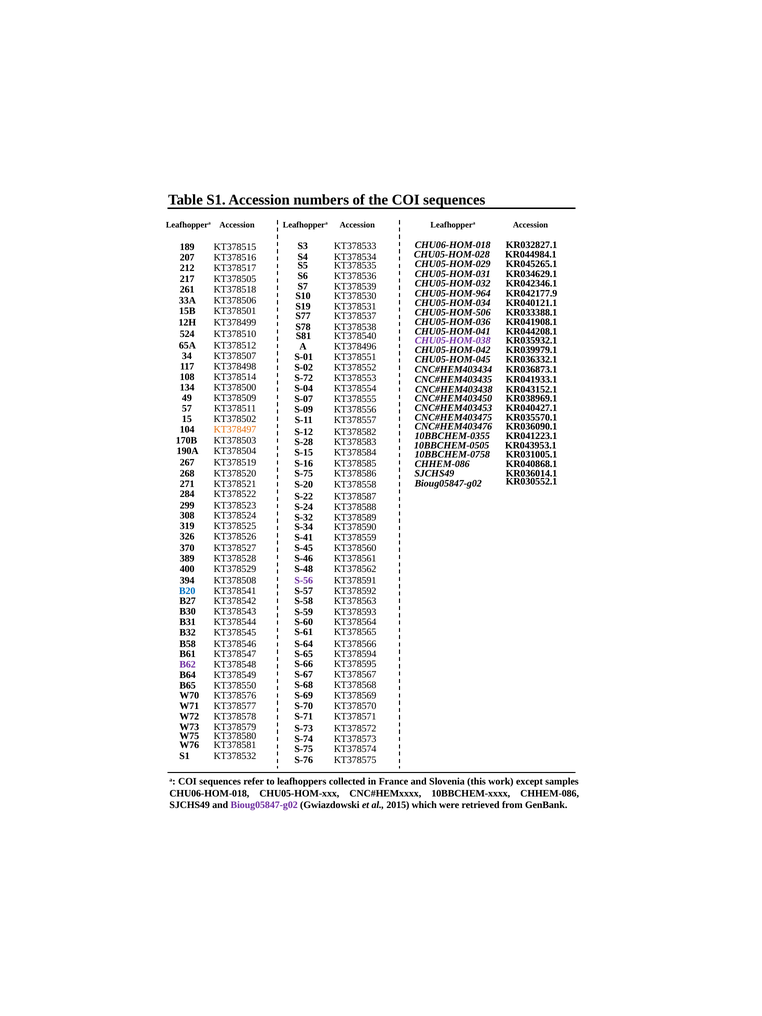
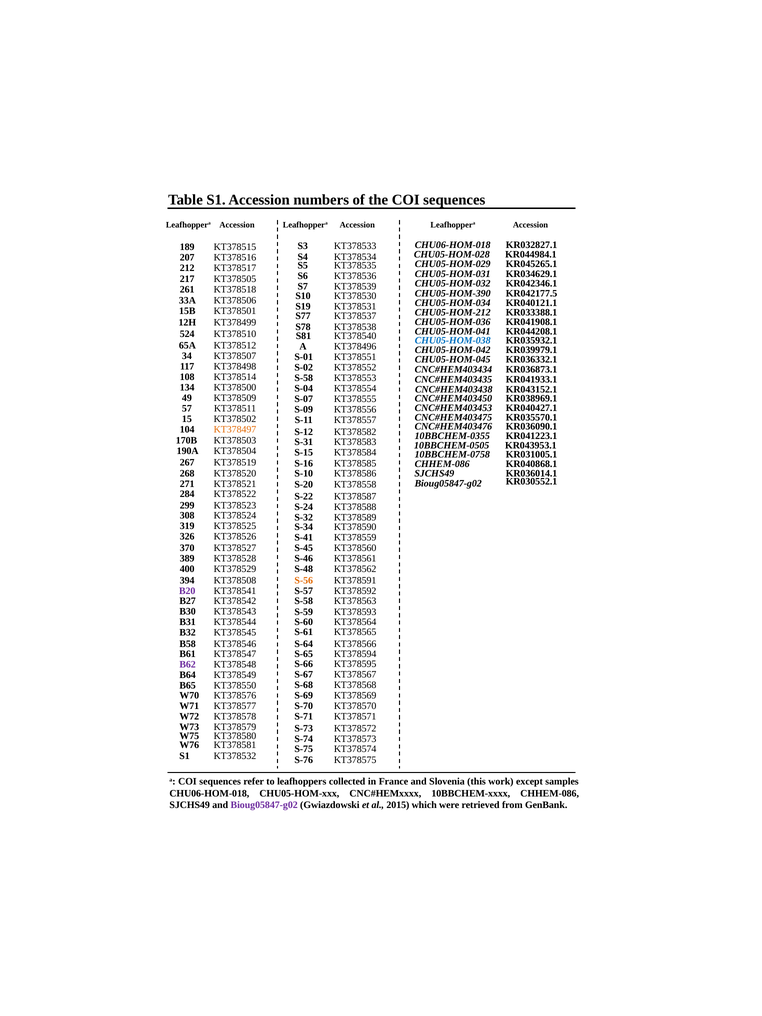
CHU05-HOM-964: CHU05-HOM-964 -> CHU05-HOM-390
KR042177.9: KR042177.9 -> KR042177.5
CHU05-HOM-506: CHU05-HOM-506 -> CHU05-HOM-212
CHU05-HOM-038 colour: purple -> blue
S-72 at (304, 378): S-72 -> S-58
S-28: S-28 -> S-31
S-75 at (304, 474): S-75 -> S-10
S-56 colour: purple -> orange
B20 colour: blue -> purple
